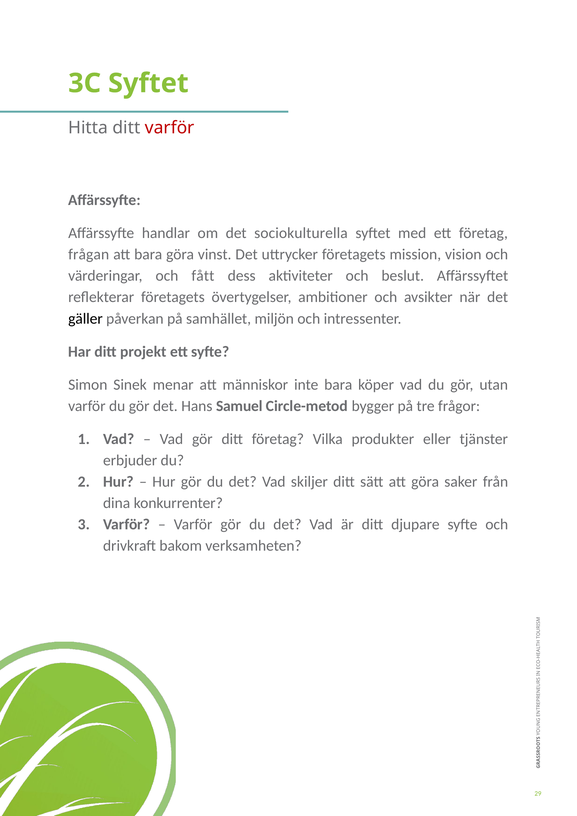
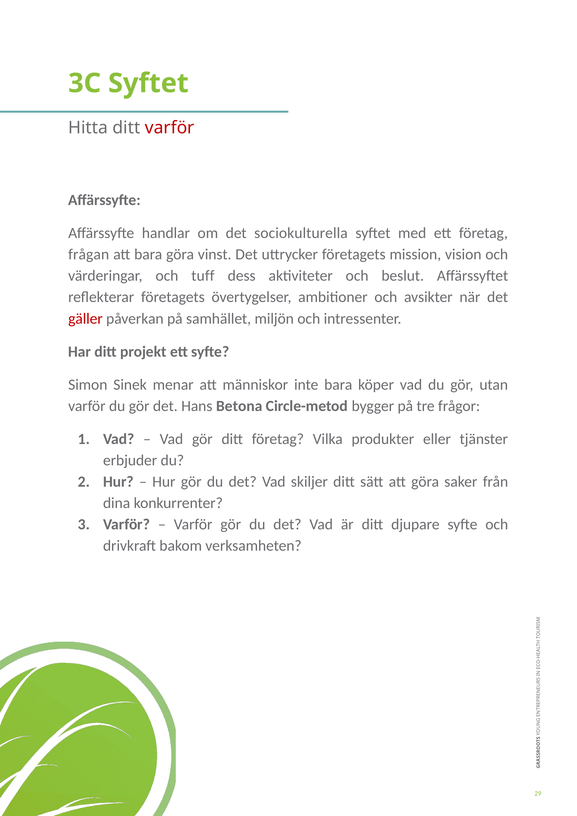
fått: fått -> tuff
gäller colour: black -> red
Samuel: Samuel -> Betona
